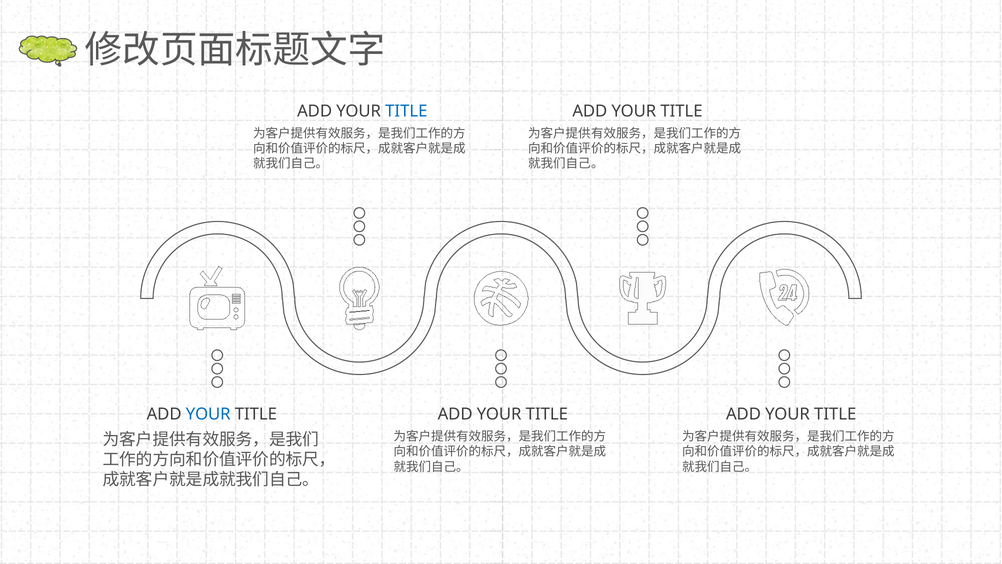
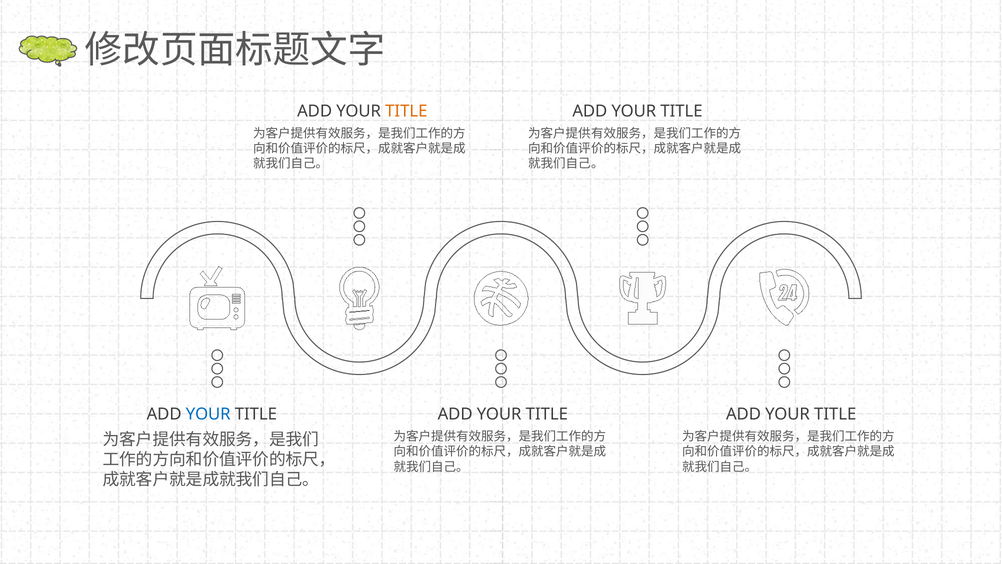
TITLE at (406, 111) colour: blue -> orange
